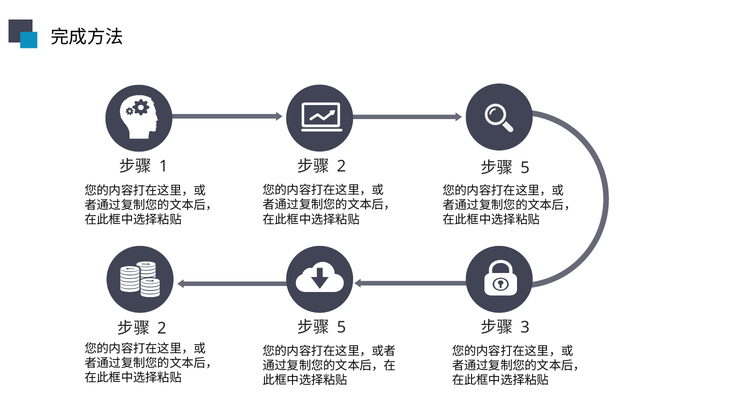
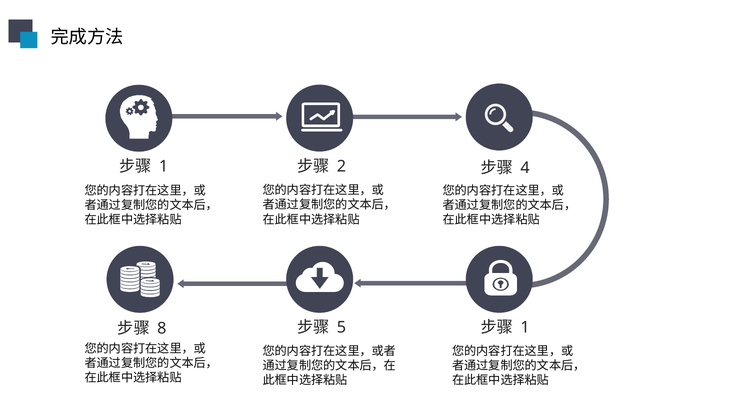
5 at (525, 168): 5 -> 4
3 at (525, 327): 3 -> 1
2 at (162, 329): 2 -> 8
